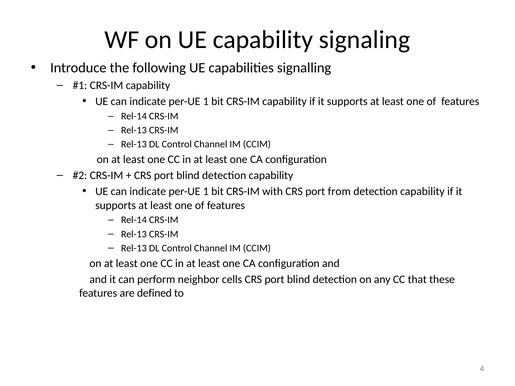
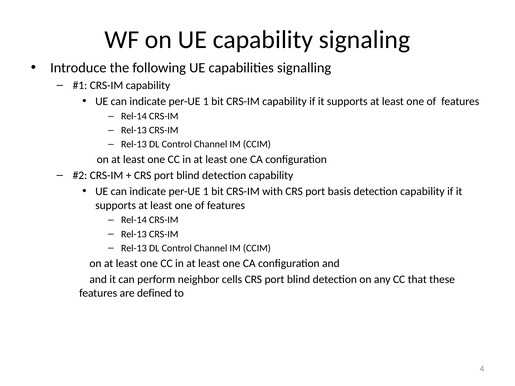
from: from -> basis
